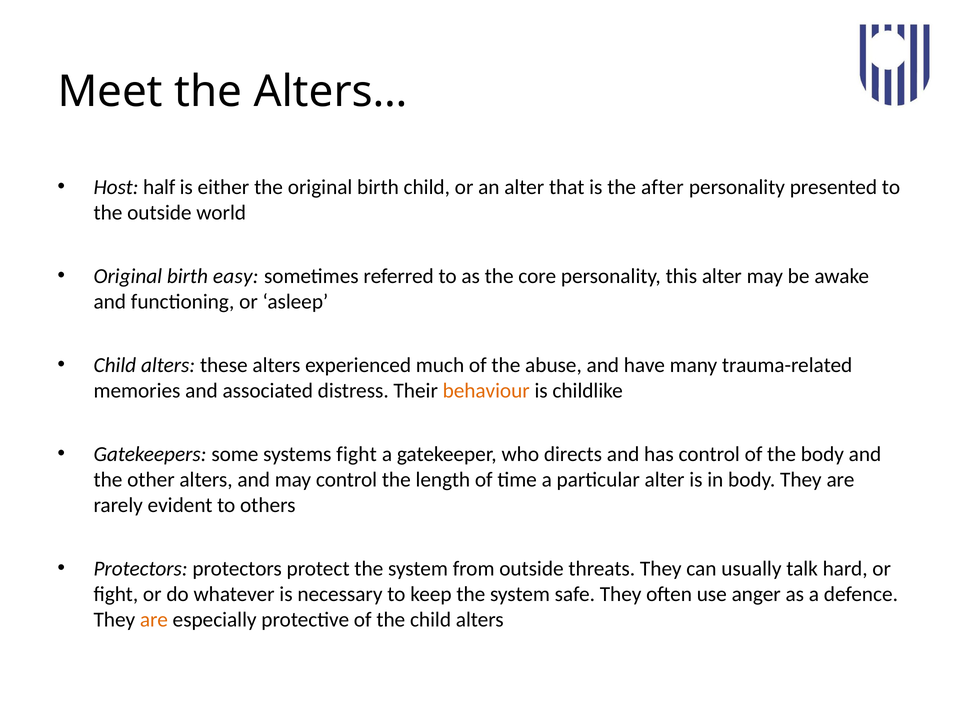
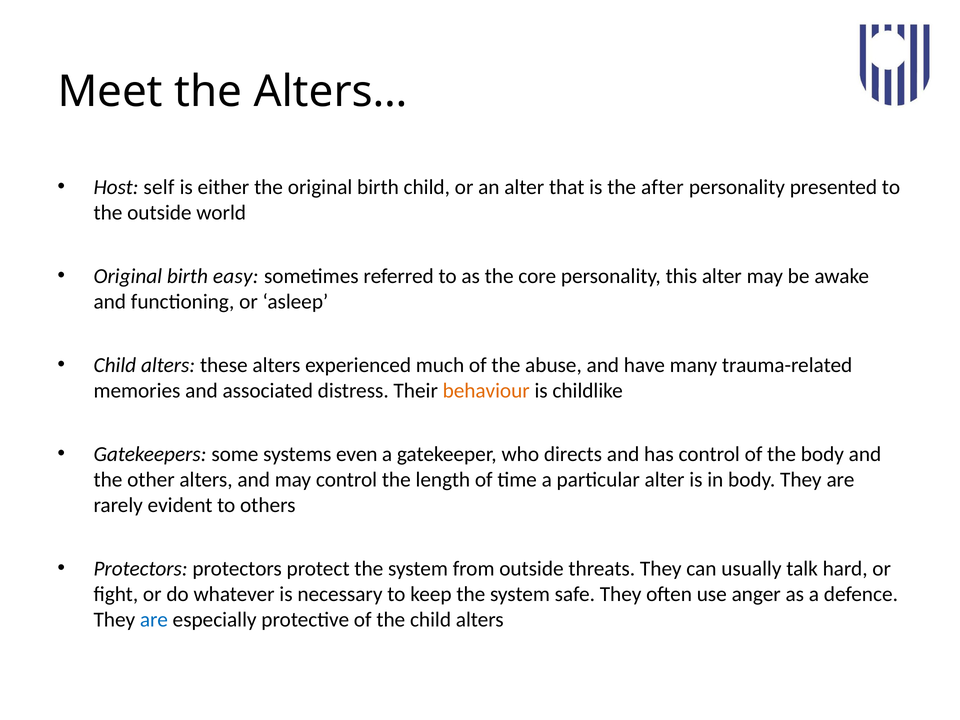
half: half -> self
systems fight: fight -> even
are at (154, 620) colour: orange -> blue
